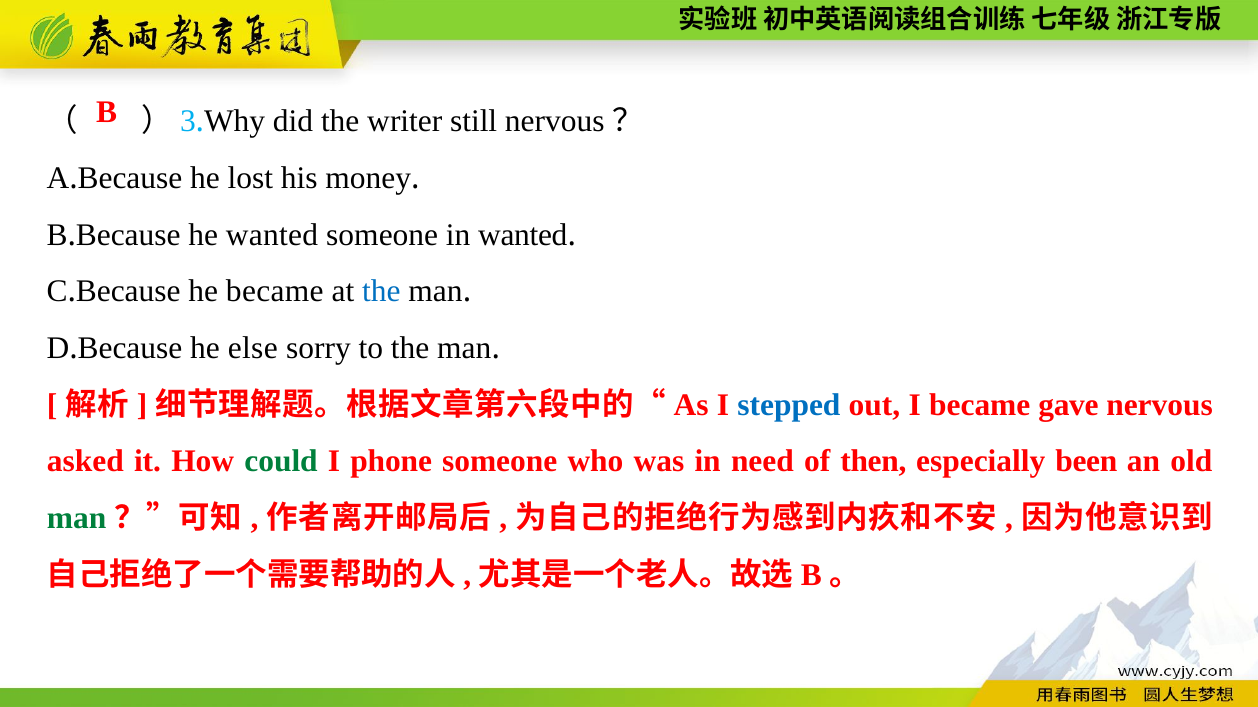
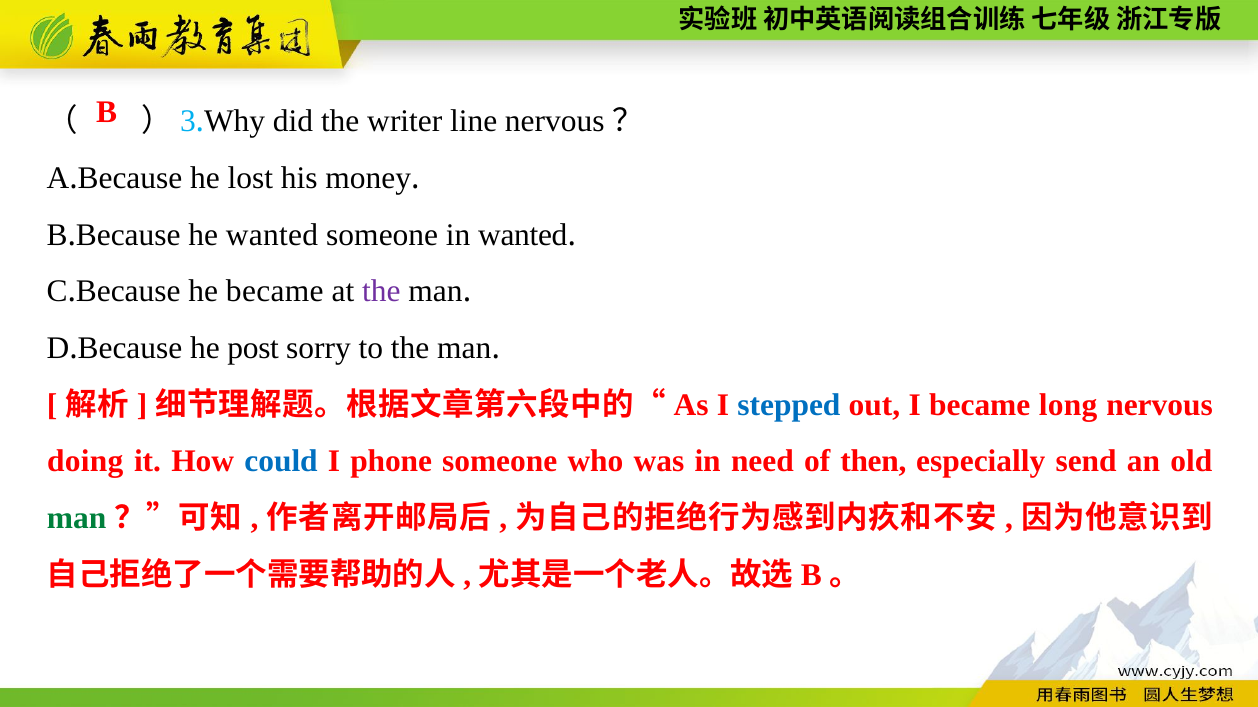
still: still -> line
the at (381, 292) colour: blue -> purple
else: else -> post
gave: gave -> long
asked: asked -> doing
could colour: green -> blue
been: been -> send
